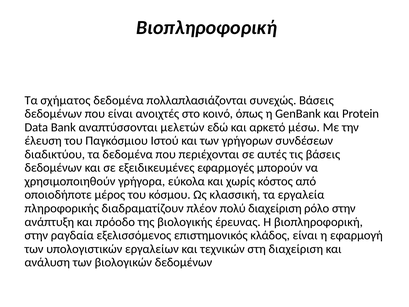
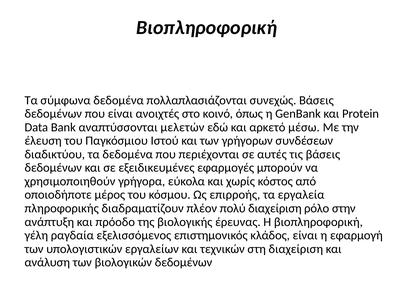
σχήματος: σχήματος -> σύμφωνα
κλασσική: κλασσική -> επιρροής
στην at (36, 235): στην -> γέλη
